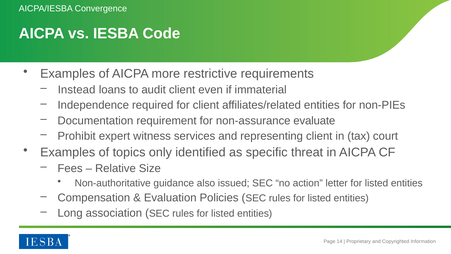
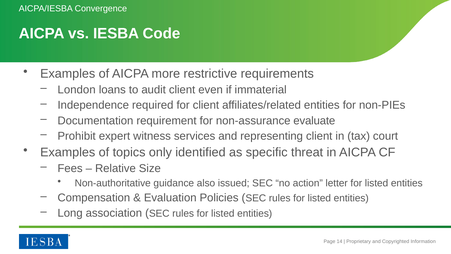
Instead: Instead -> London
